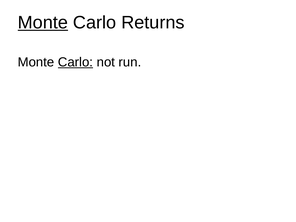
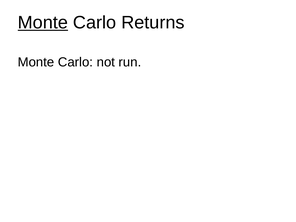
Carlo at (75, 62) underline: present -> none
